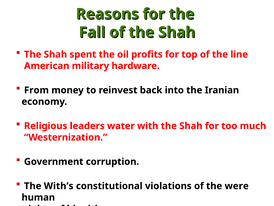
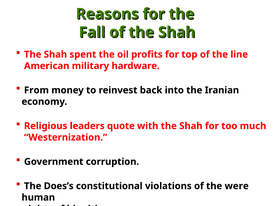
water: water -> quote
With’s: With’s -> Does’s
